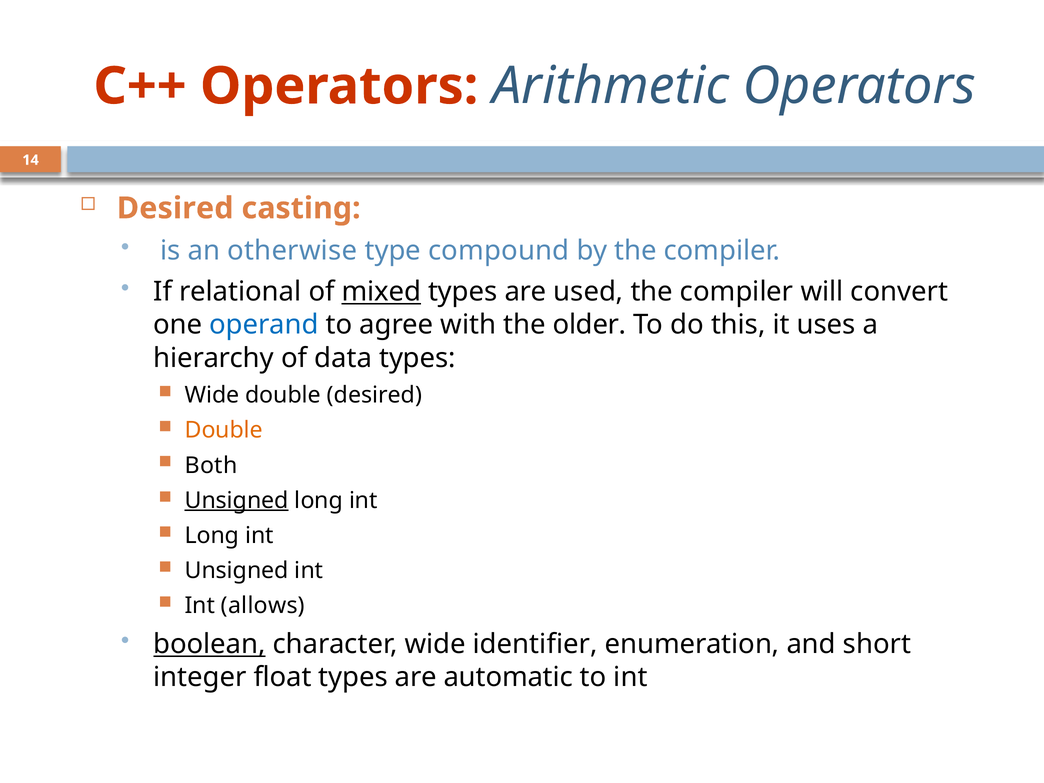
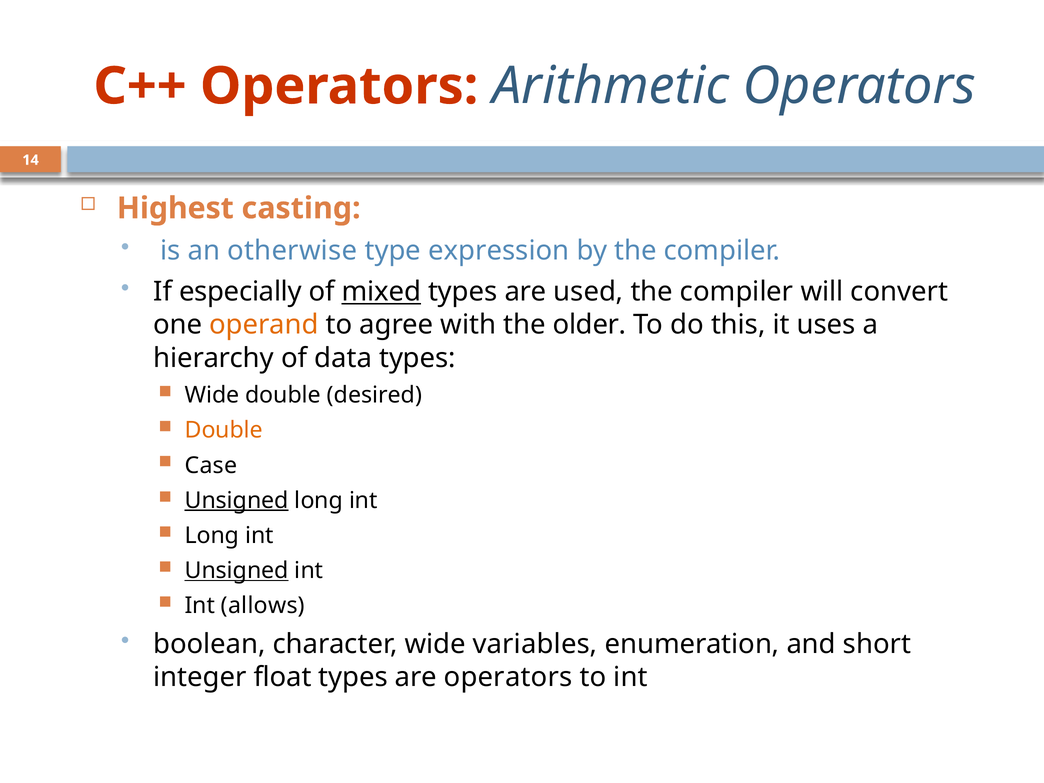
Desired at (175, 208): Desired -> Highest
compound: compound -> expression
relational: relational -> especially
operand colour: blue -> orange
Both: Both -> Case
Unsigned at (237, 571) underline: none -> present
boolean underline: present -> none
identifier: identifier -> variables
are automatic: automatic -> operators
